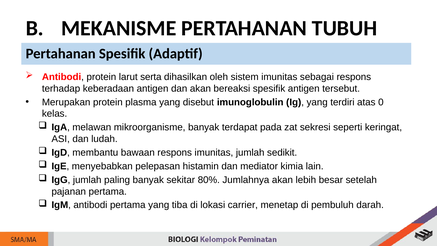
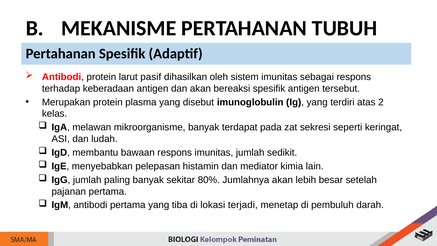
serta: serta -> pasif
0: 0 -> 2
carrier: carrier -> terjadi
